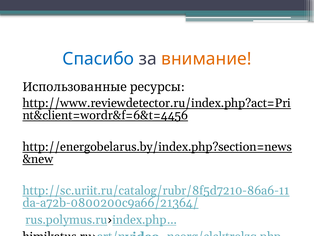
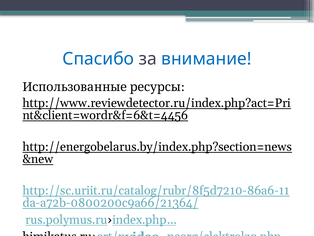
внимание colour: orange -> blue
